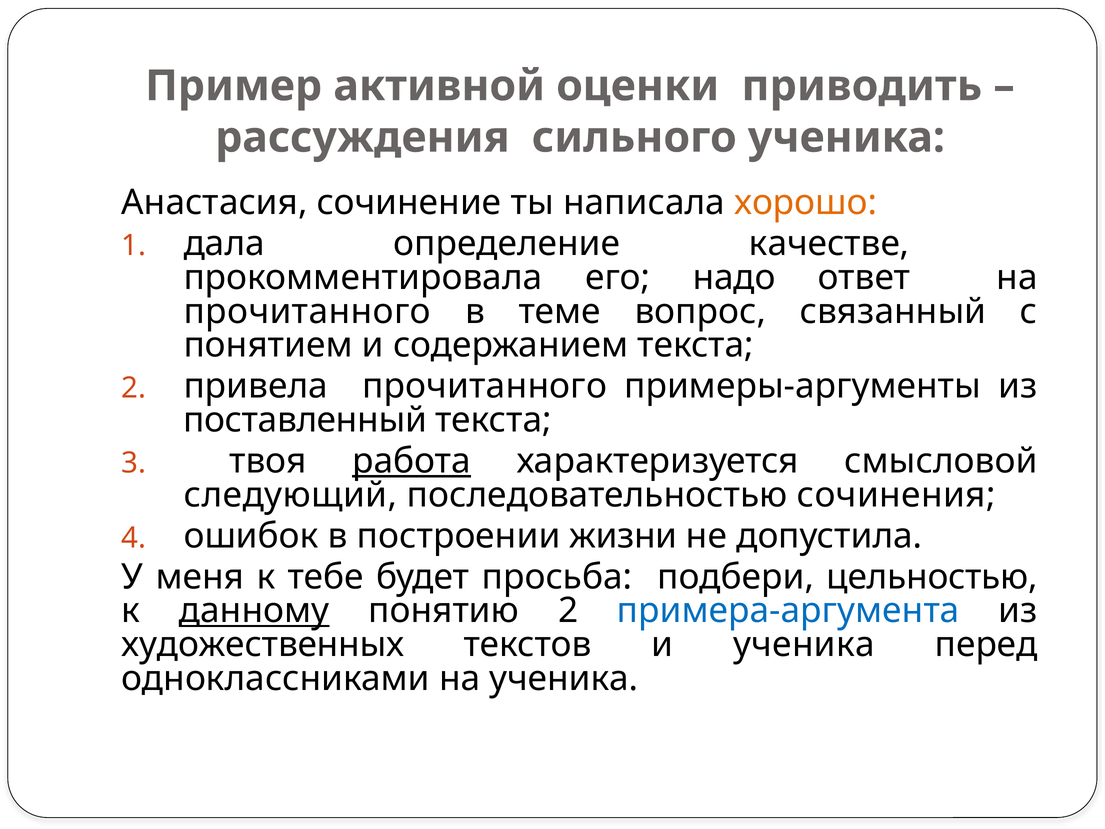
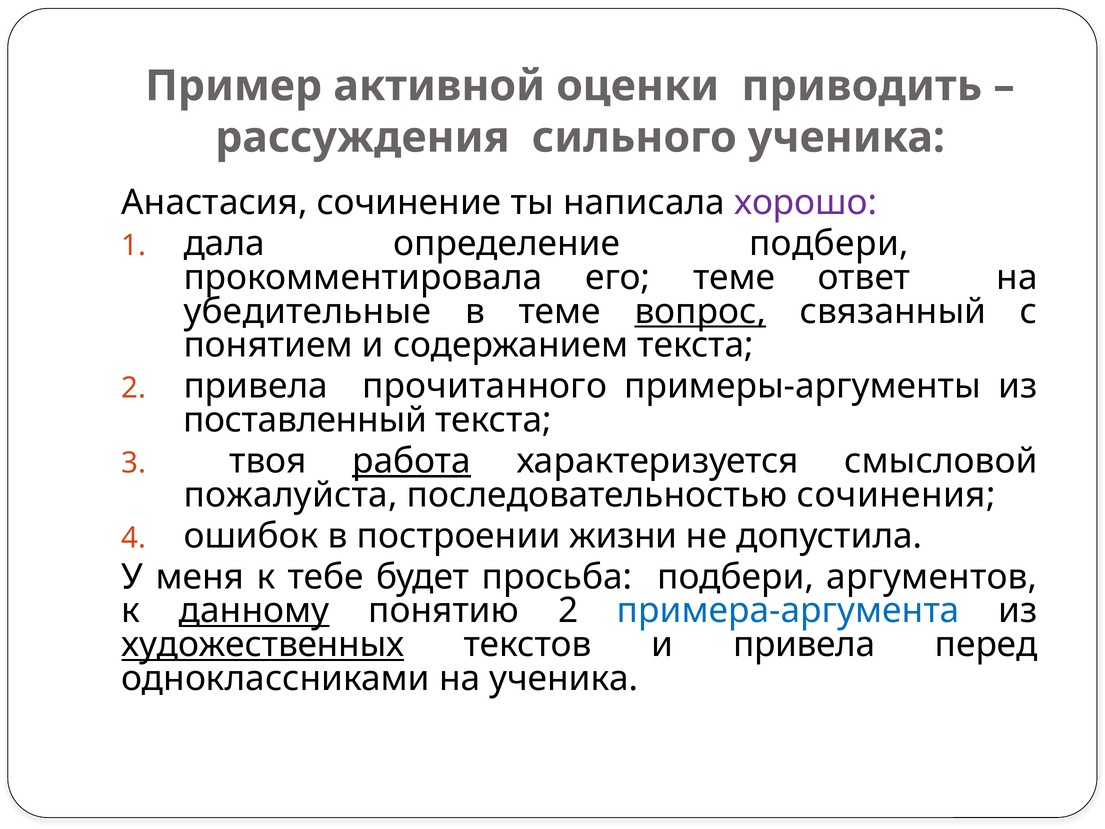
хорошо colour: orange -> purple
определение качестве: качестве -> подбери
его надо: надо -> теме
прочитанного at (307, 311): прочитанного -> убедительные
вопрос underline: none -> present
следующий: следующий -> пожалуйста
цельностью: цельностью -> аргументов
художественных underline: none -> present
и ученика: ученика -> привела
